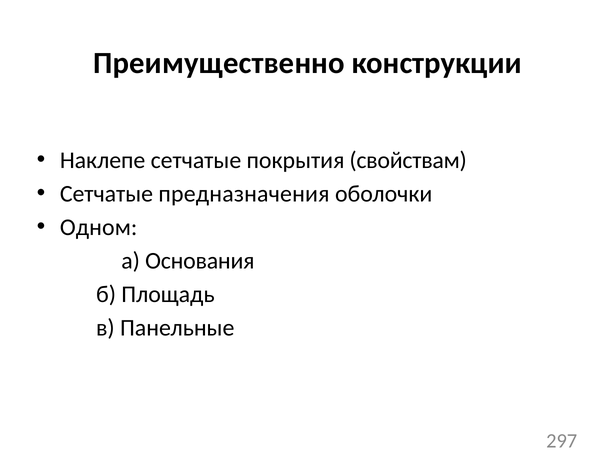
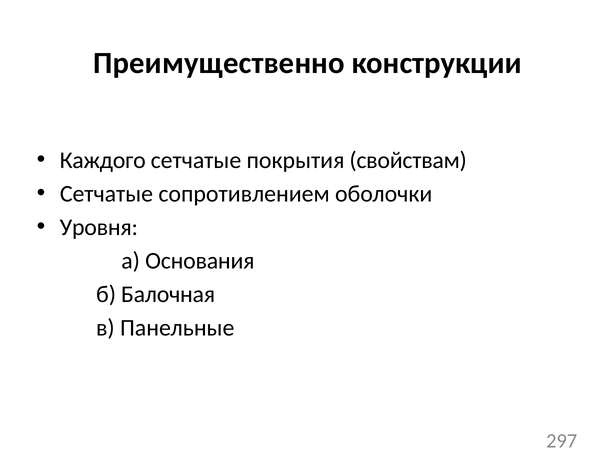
Наклепе: Наклепе -> Каждого
предназначения: предназначения -> сопротивлением
Одном: Одном -> Уровня
Площадь: Площадь -> Балочная
